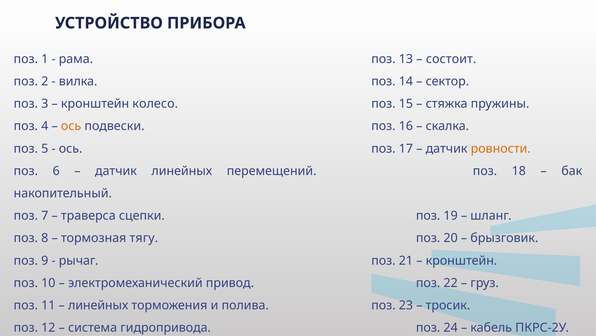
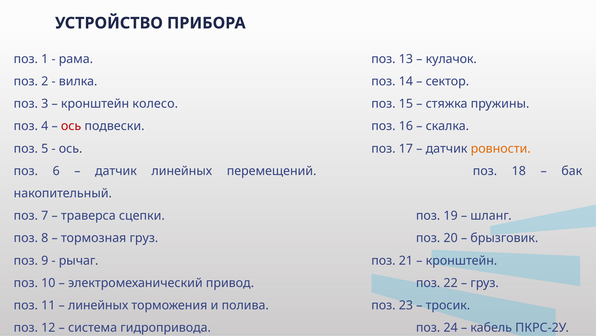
состоит: состоит -> кулачок
ось at (71, 126) colour: orange -> red
тормозная тягу: тягу -> груз
